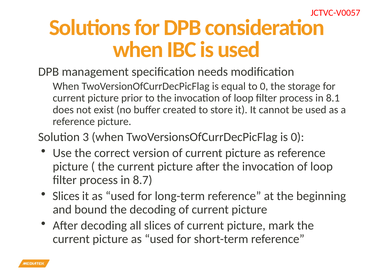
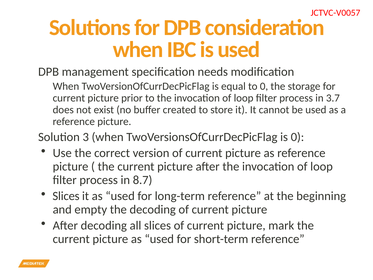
8.1: 8.1 -> 3.7
bound: bound -> empty
